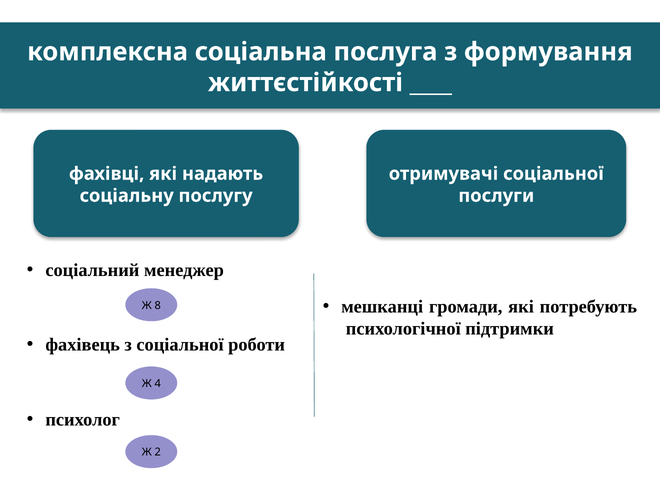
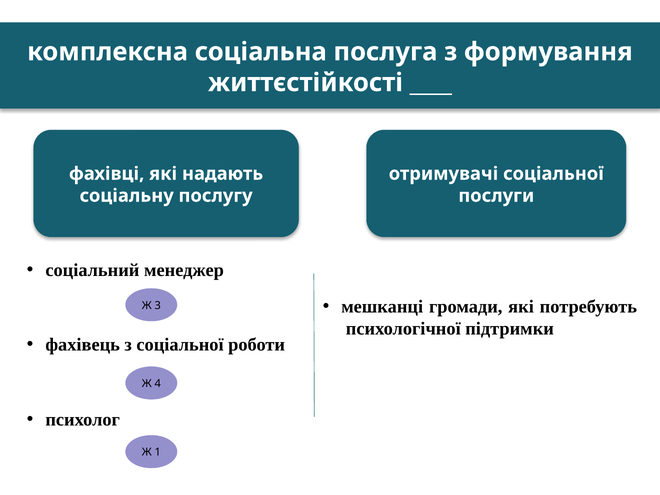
8: 8 -> 3
2: 2 -> 1
